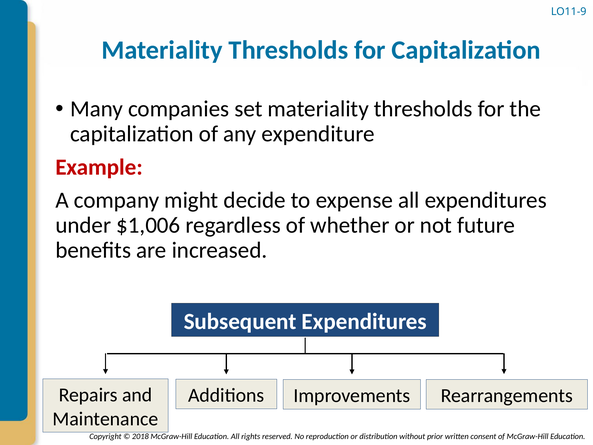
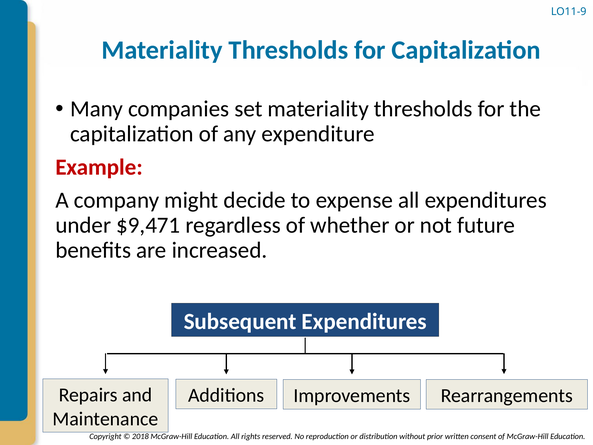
$1,006: $1,006 -> $9,471
